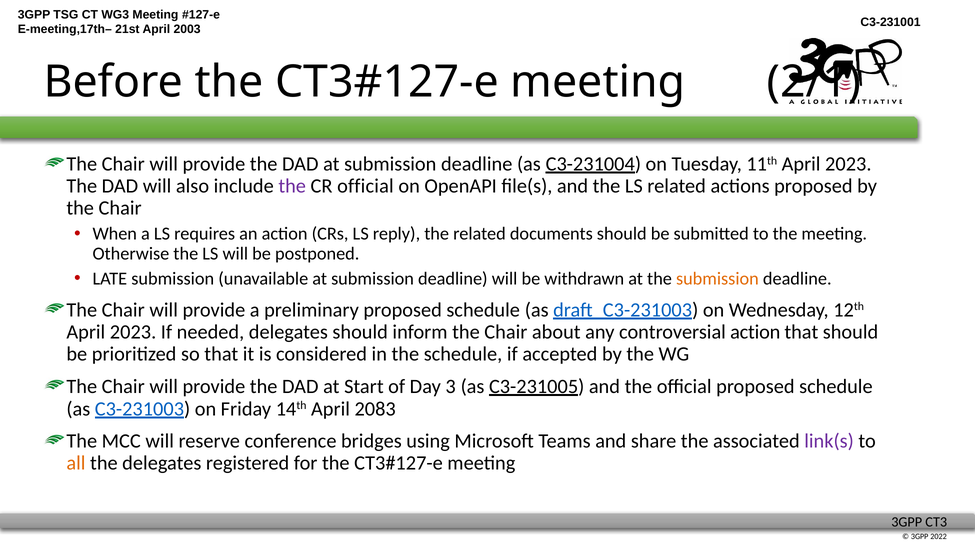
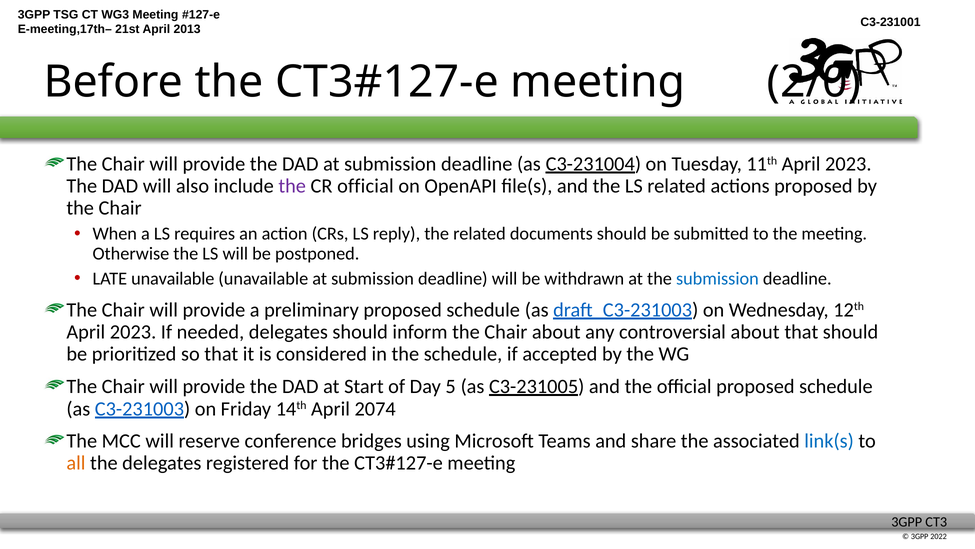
2003: 2003 -> 2013
2/1: 2/1 -> 2/0
LATE submission: submission -> unavailable
submission at (717, 278) colour: orange -> blue
controversial action: action -> about
3: 3 -> 5
2083: 2083 -> 2074
link(s colour: purple -> blue
